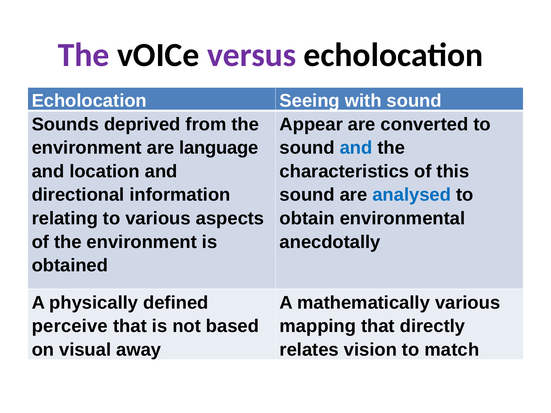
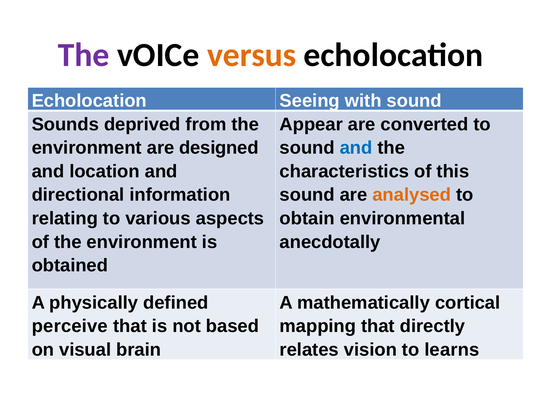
versus colour: purple -> orange
language: language -> designed
analysed colour: blue -> orange
mathematically various: various -> cortical
away: away -> brain
match: match -> learns
